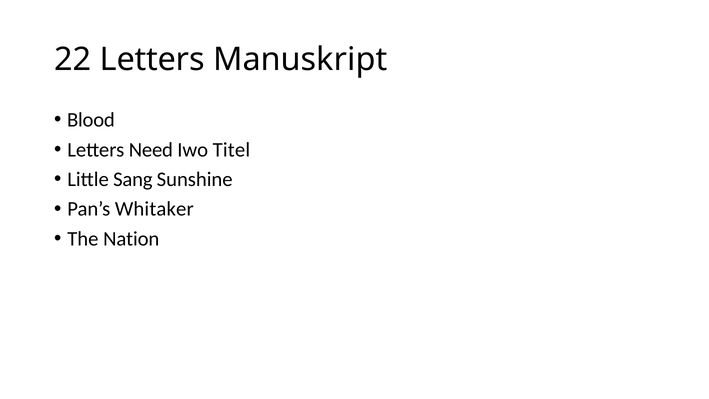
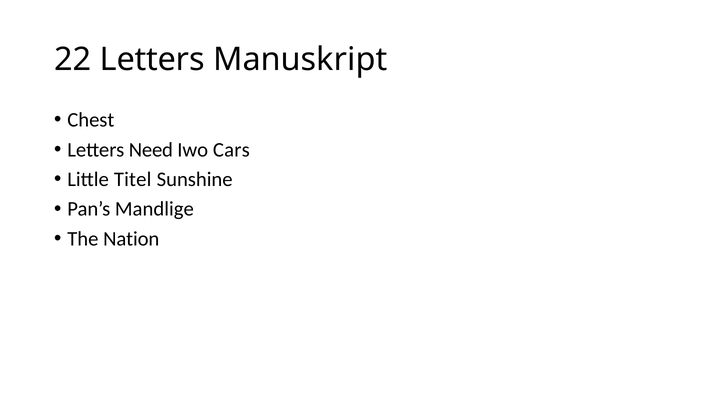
Blood: Blood -> Chest
Titel: Titel -> Cars
Sang: Sang -> Titel
Whitaker: Whitaker -> Mandlige
